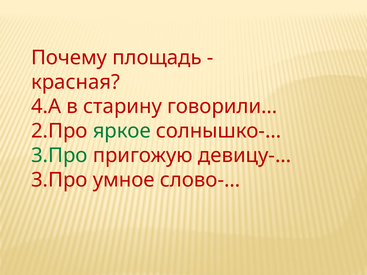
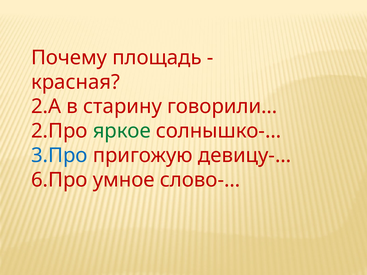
4.А: 4.А -> 2.А
3.Про at (59, 156) colour: green -> blue
3.Про at (59, 180): 3.Про -> 6.Про
